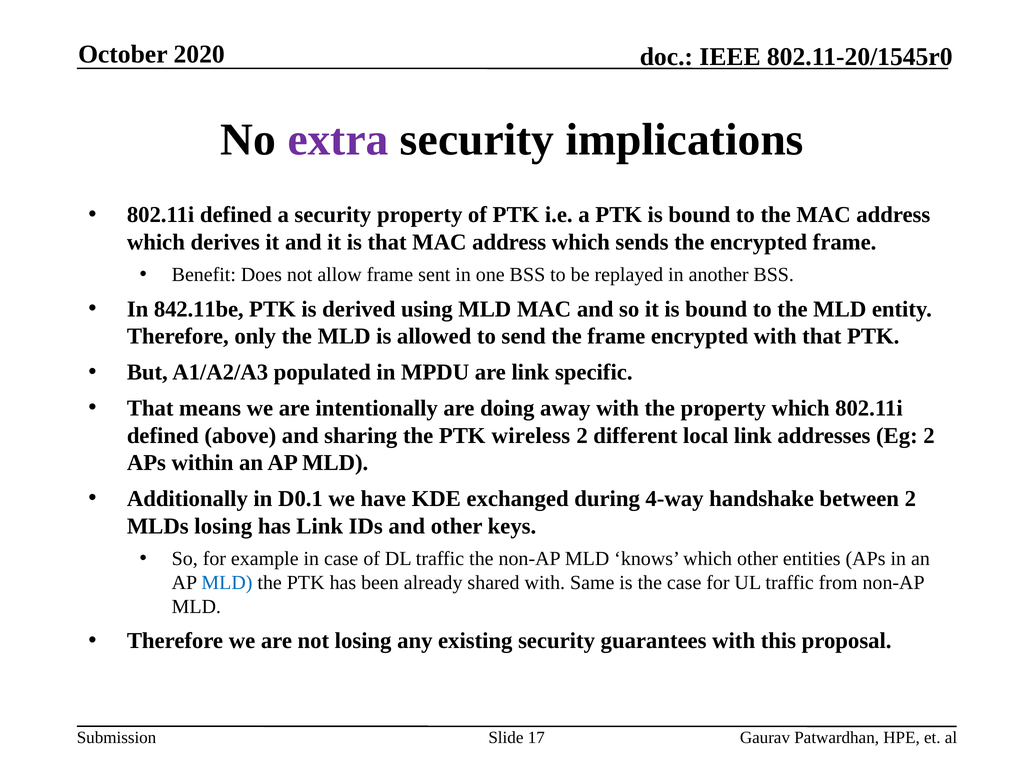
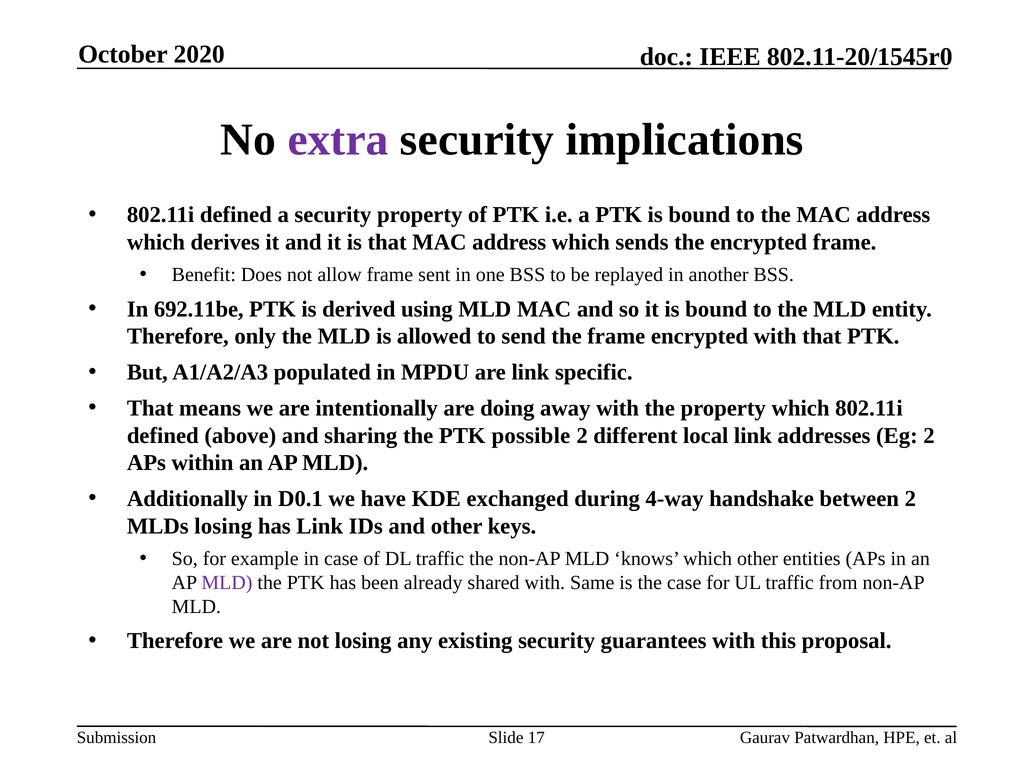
842.11be: 842.11be -> 692.11be
wireless: wireless -> possible
MLD at (227, 582) colour: blue -> purple
